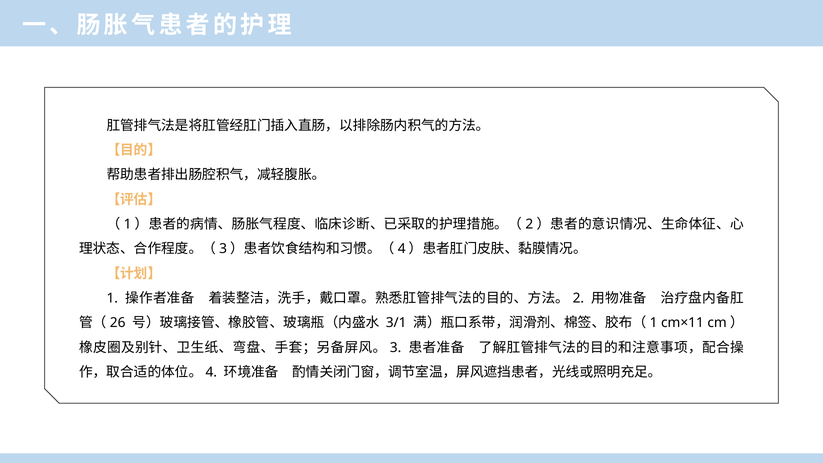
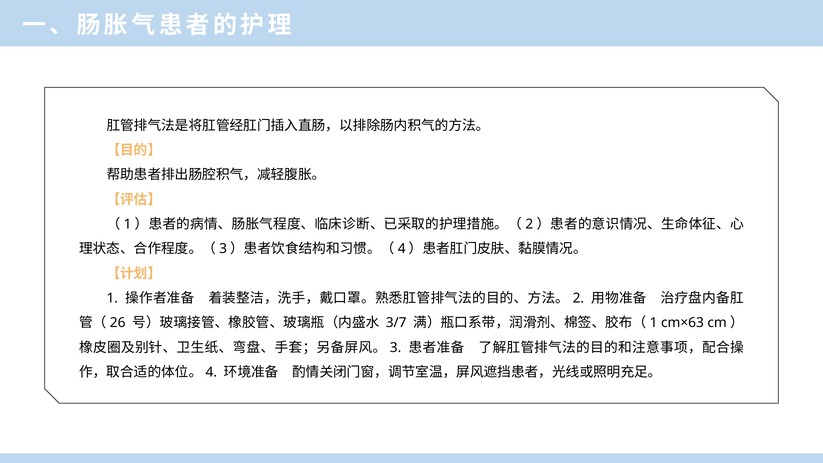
3/1: 3/1 -> 3/7
cm×11: cm×11 -> cm×63
